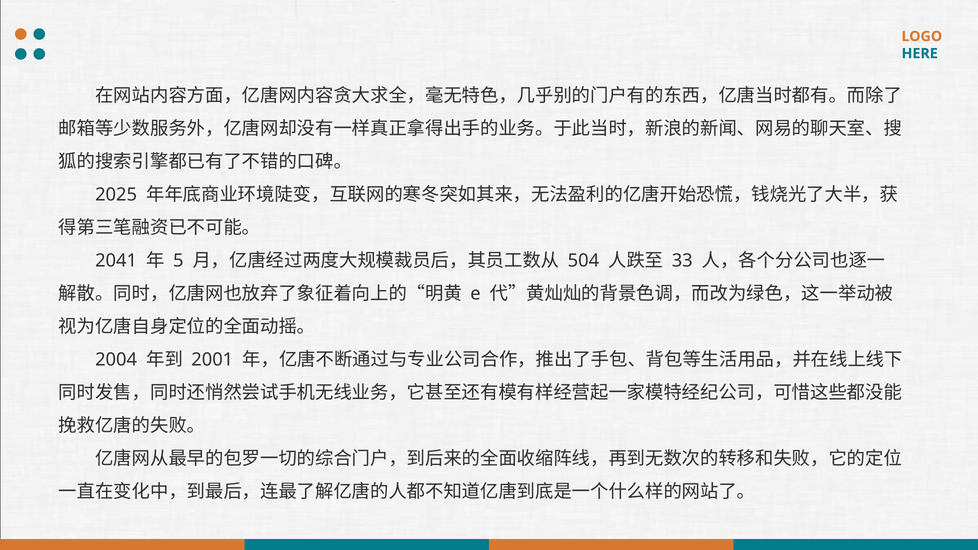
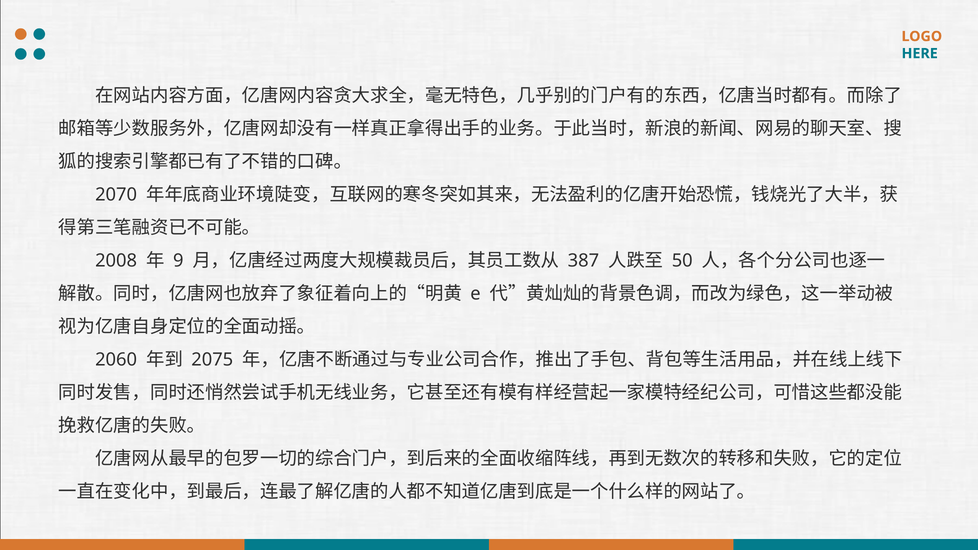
2025: 2025 -> 2070
2041: 2041 -> 2008
5: 5 -> 9
504: 504 -> 387
33: 33 -> 50
2004: 2004 -> 2060
2001: 2001 -> 2075
